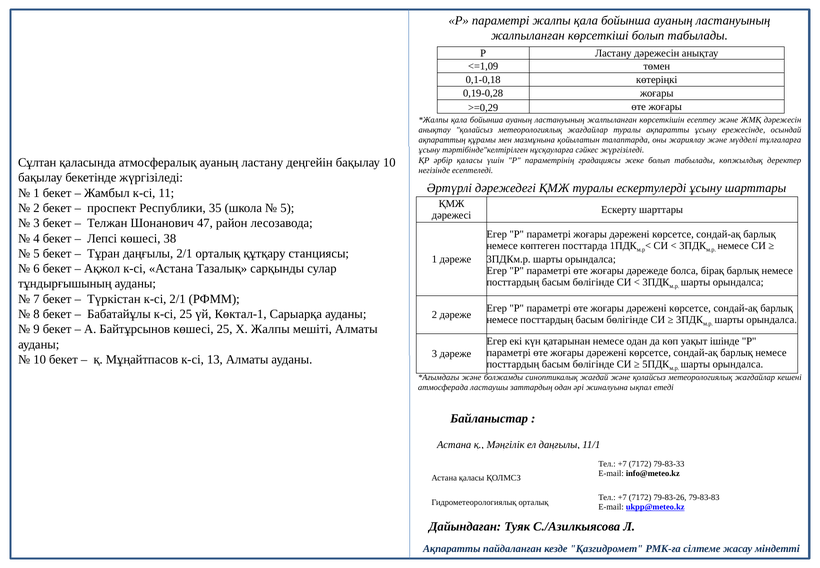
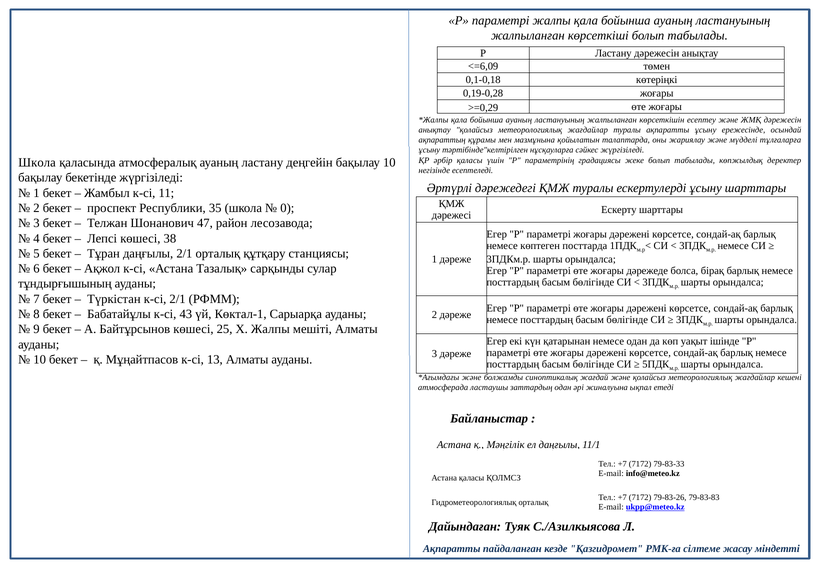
<=1,09: <=1,09 -> <=6,09
Сұлтан at (37, 163): Сұлтан -> Школа
5 at (287, 208): 5 -> 0
к-сі 25: 25 -> 43
